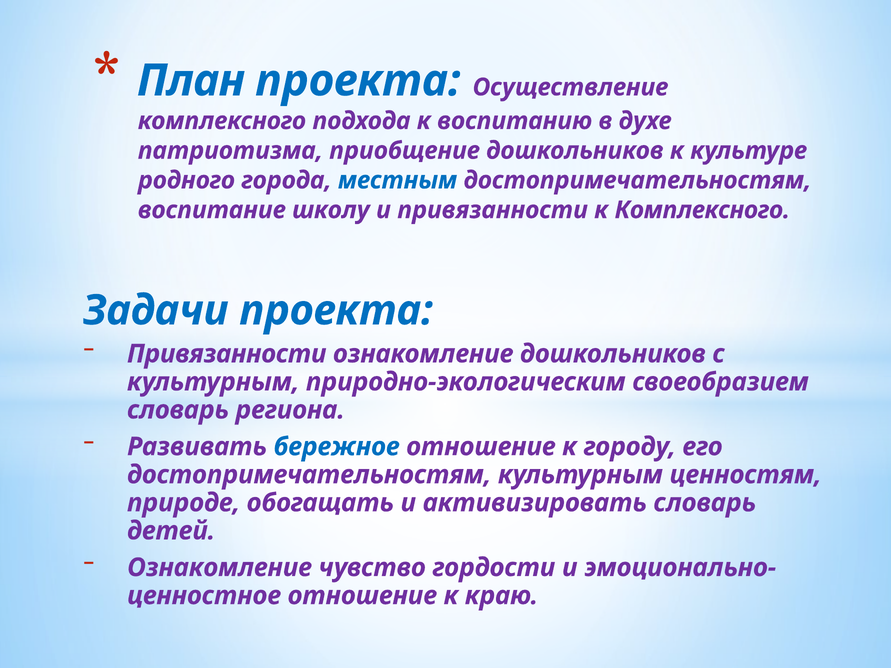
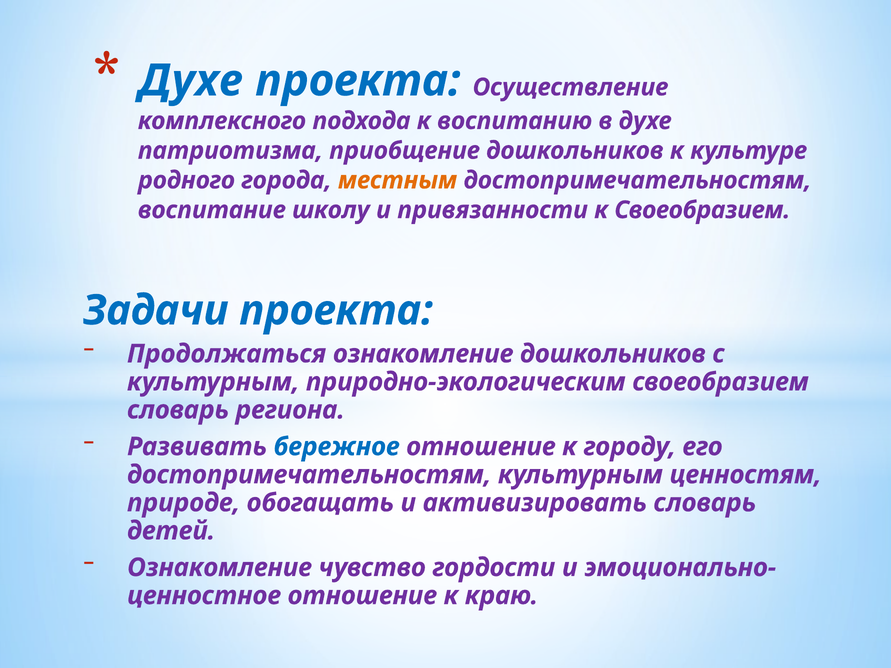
План at (191, 81): План -> Духе
местным colour: blue -> orange
к Комплексного: Комплексного -> Своеобразием
Привязанности at (227, 354): Привязанности -> Продолжаться
